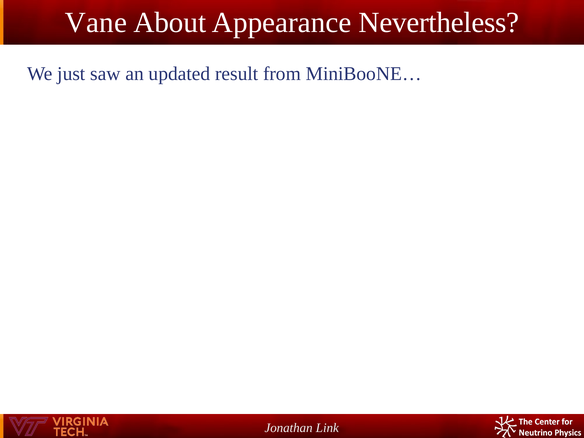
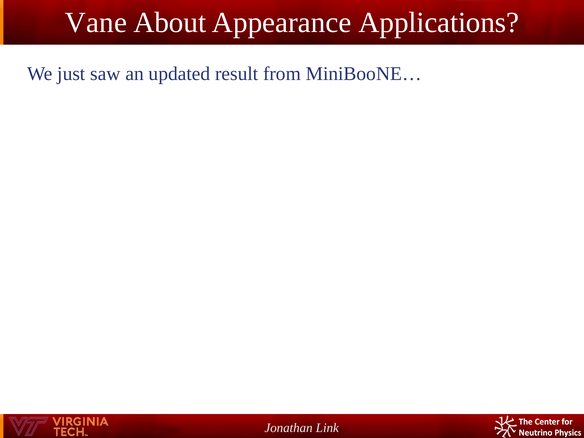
Nevertheless: Nevertheless -> Applications
